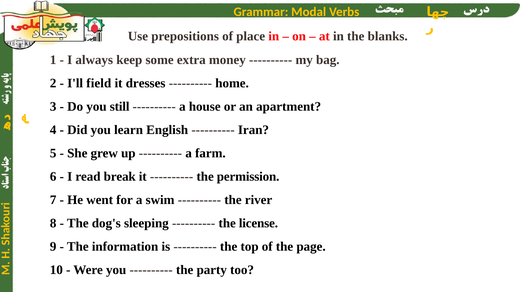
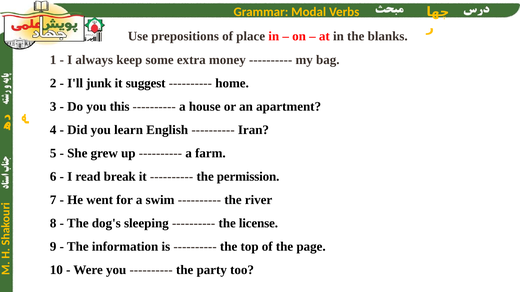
field: field -> junk
dresses: dresses -> suggest
still: still -> this
